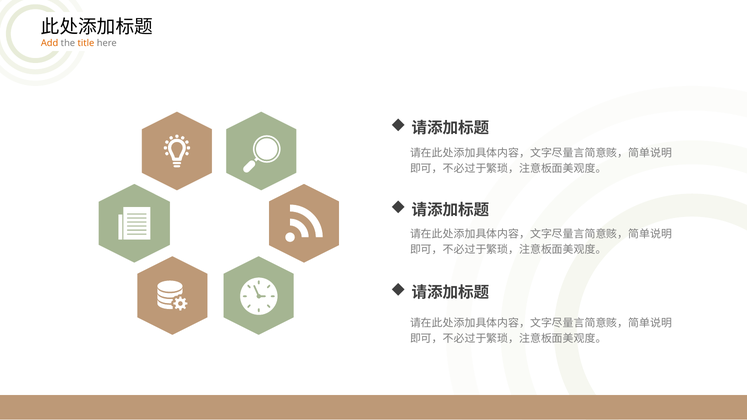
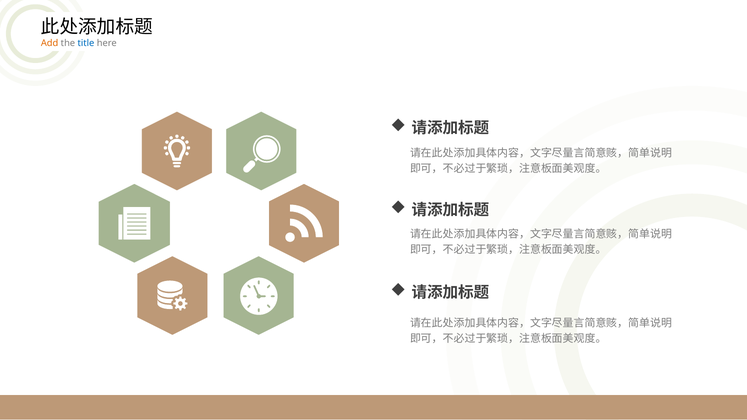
title colour: orange -> blue
